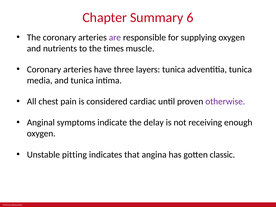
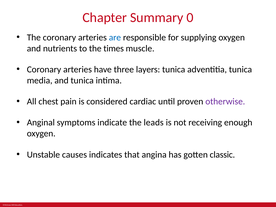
6: 6 -> 0
are colour: purple -> blue
delay: delay -> leads
pitting: pitting -> causes
